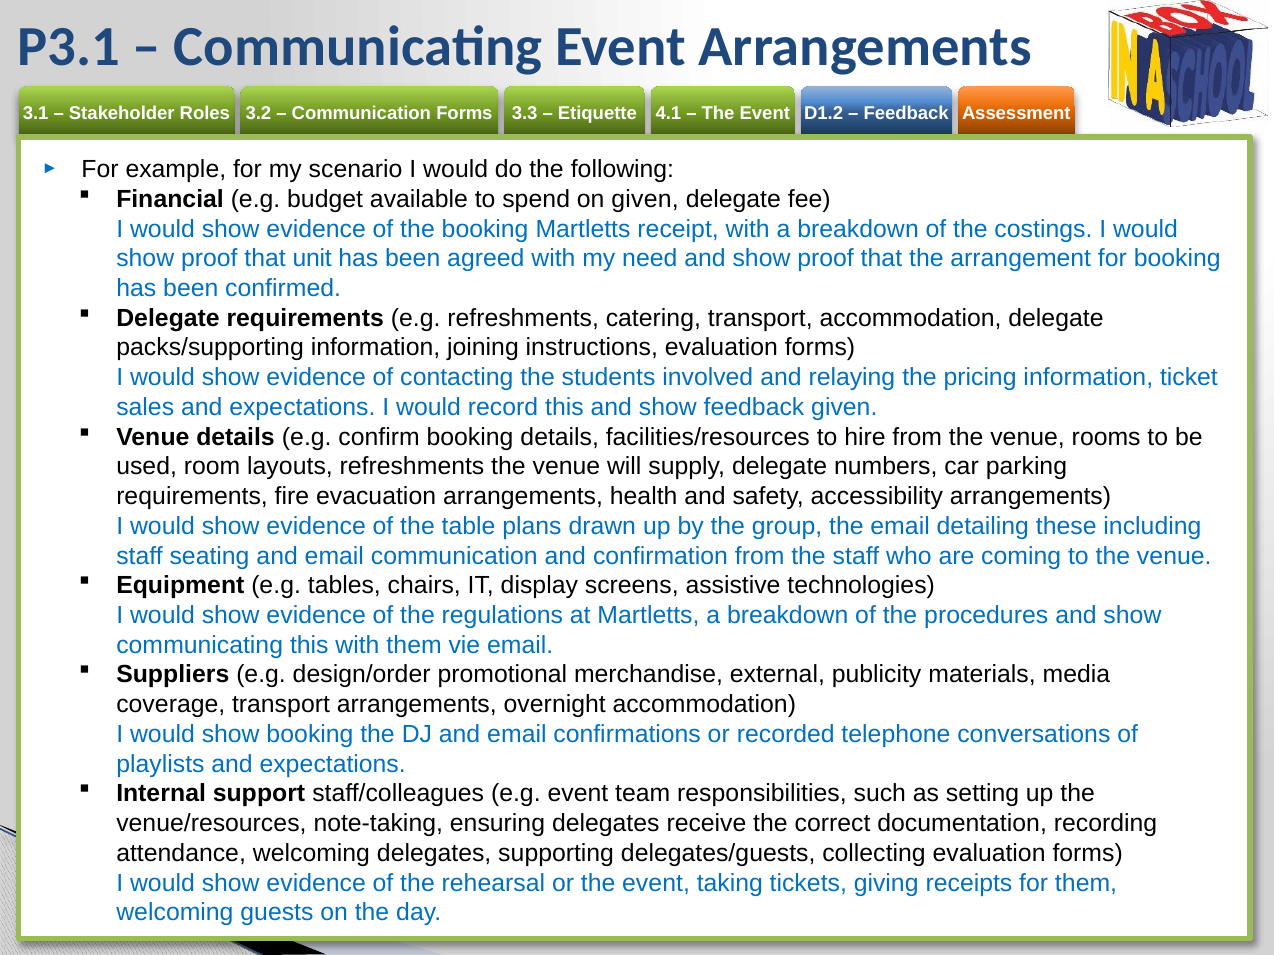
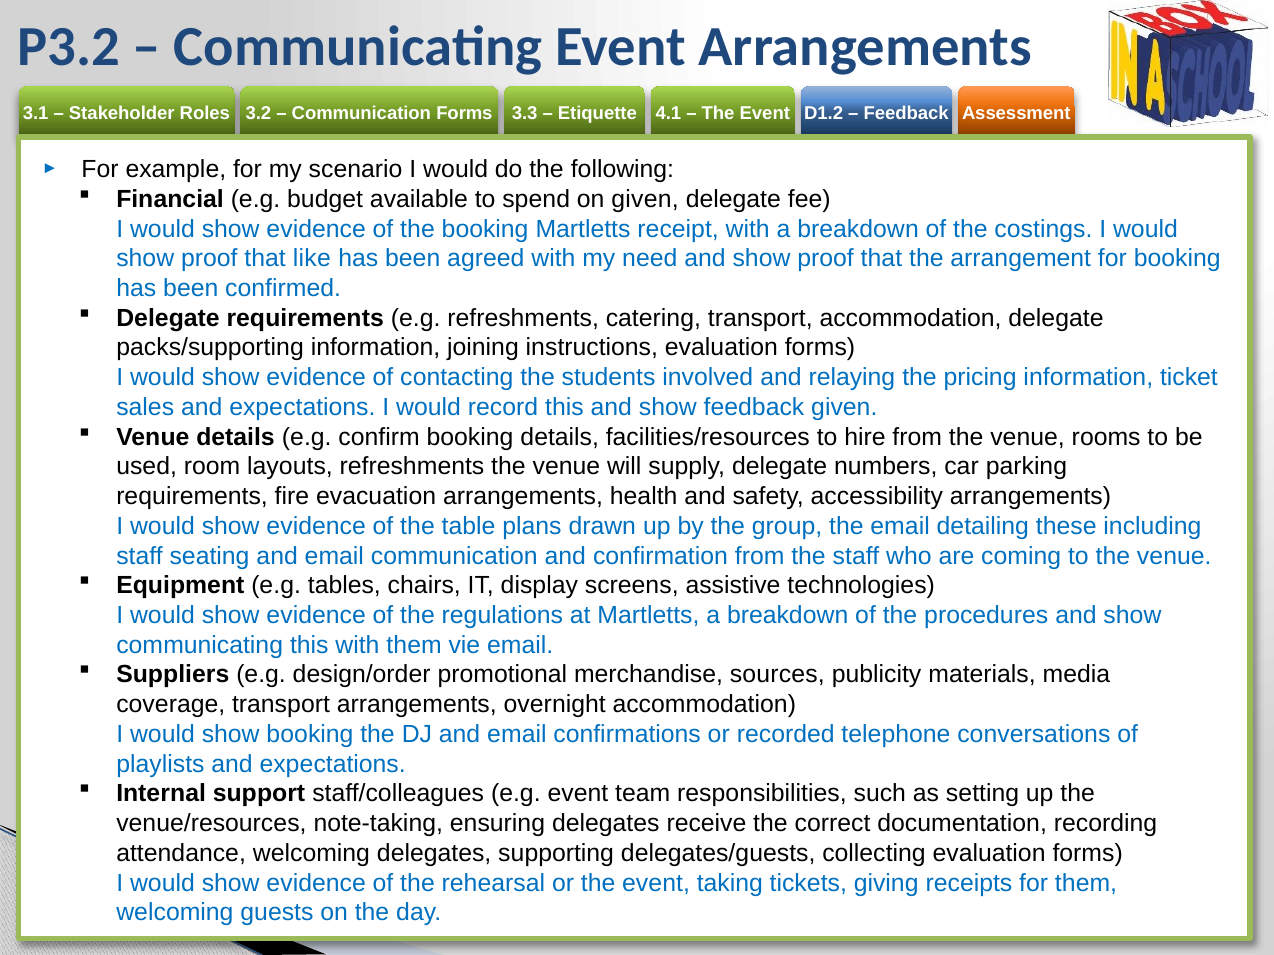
P3.1: P3.1 -> P3.2
unit: unit -> like
external: external -> sources
